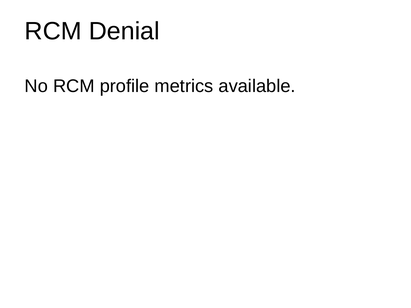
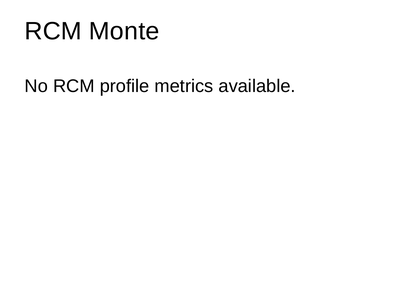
Denial: Denial -> Monte
